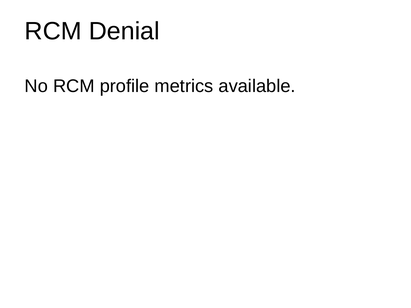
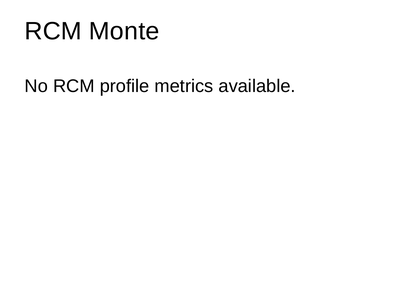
Denial: Denial -> Monte
